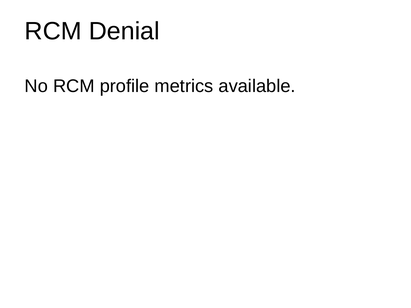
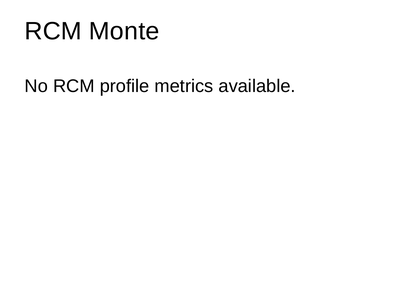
Denial: Denial -> Monte
